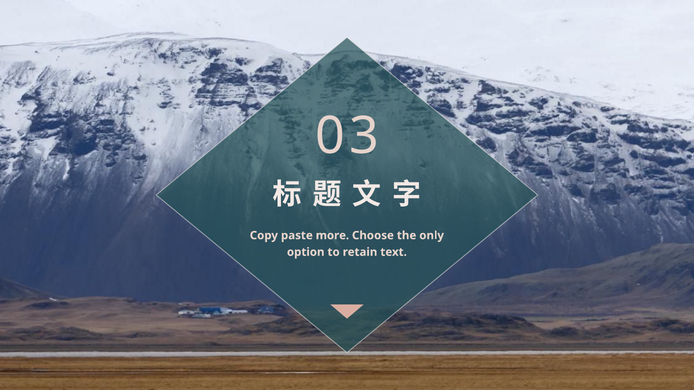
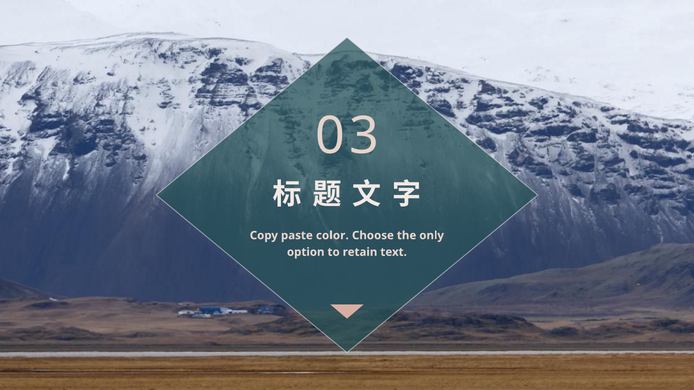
more: more -> color
